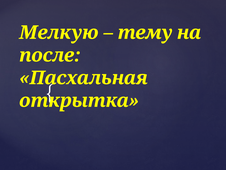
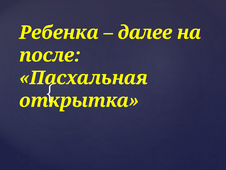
Мелкую: Мелкую -> Ребенка
тему: тему -> далее
